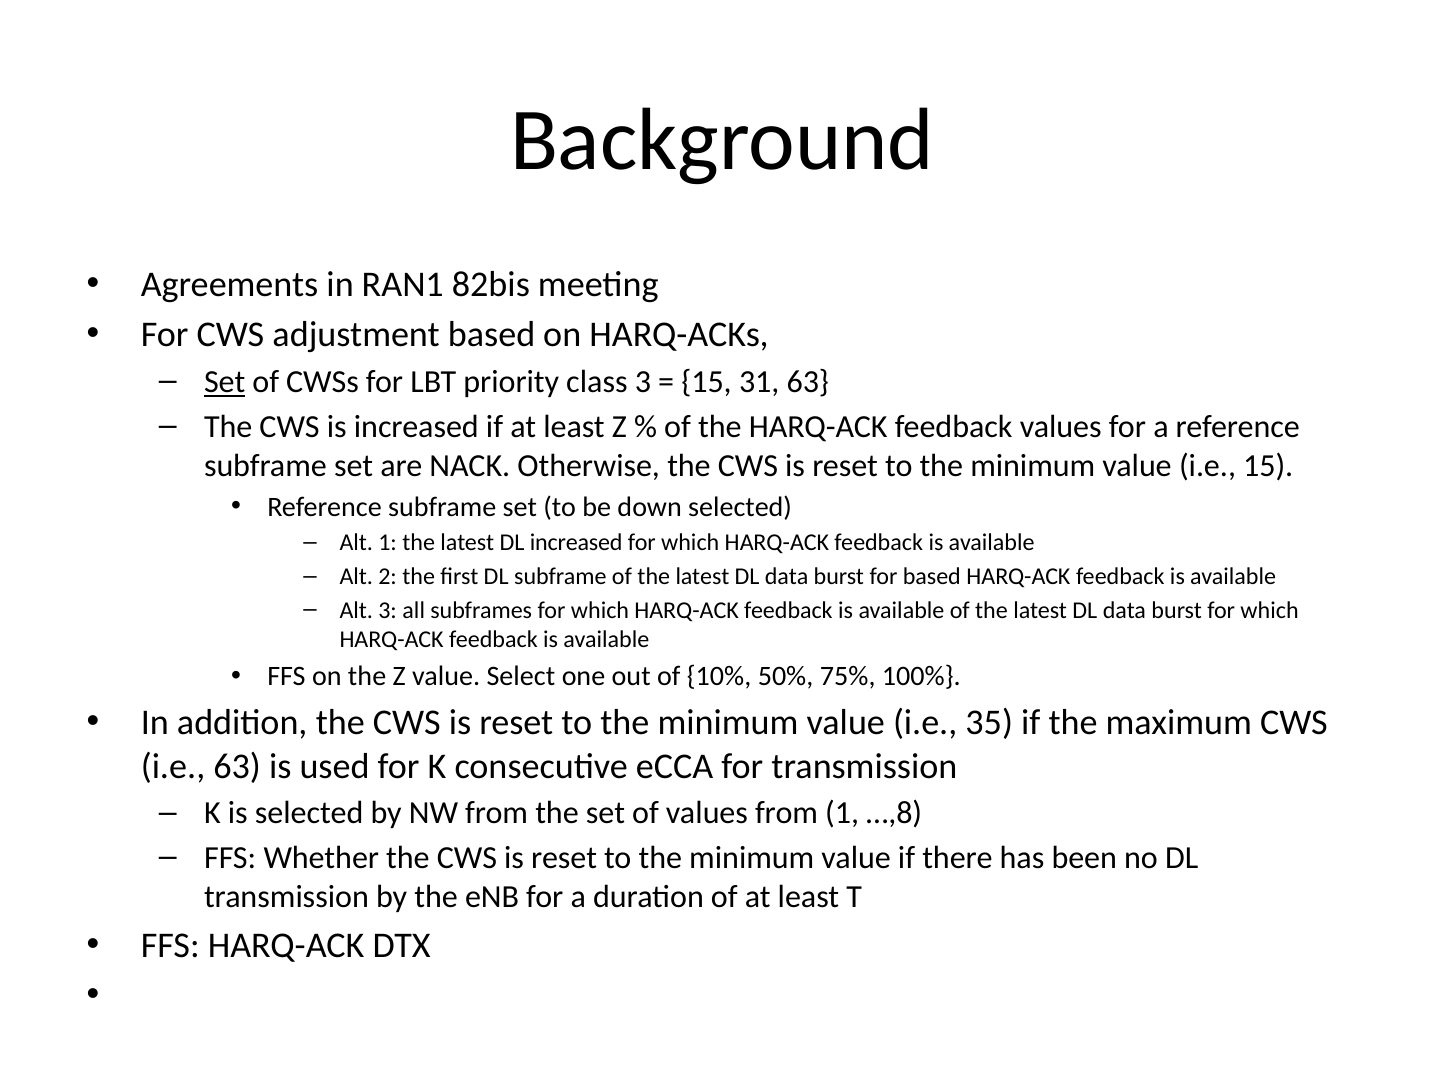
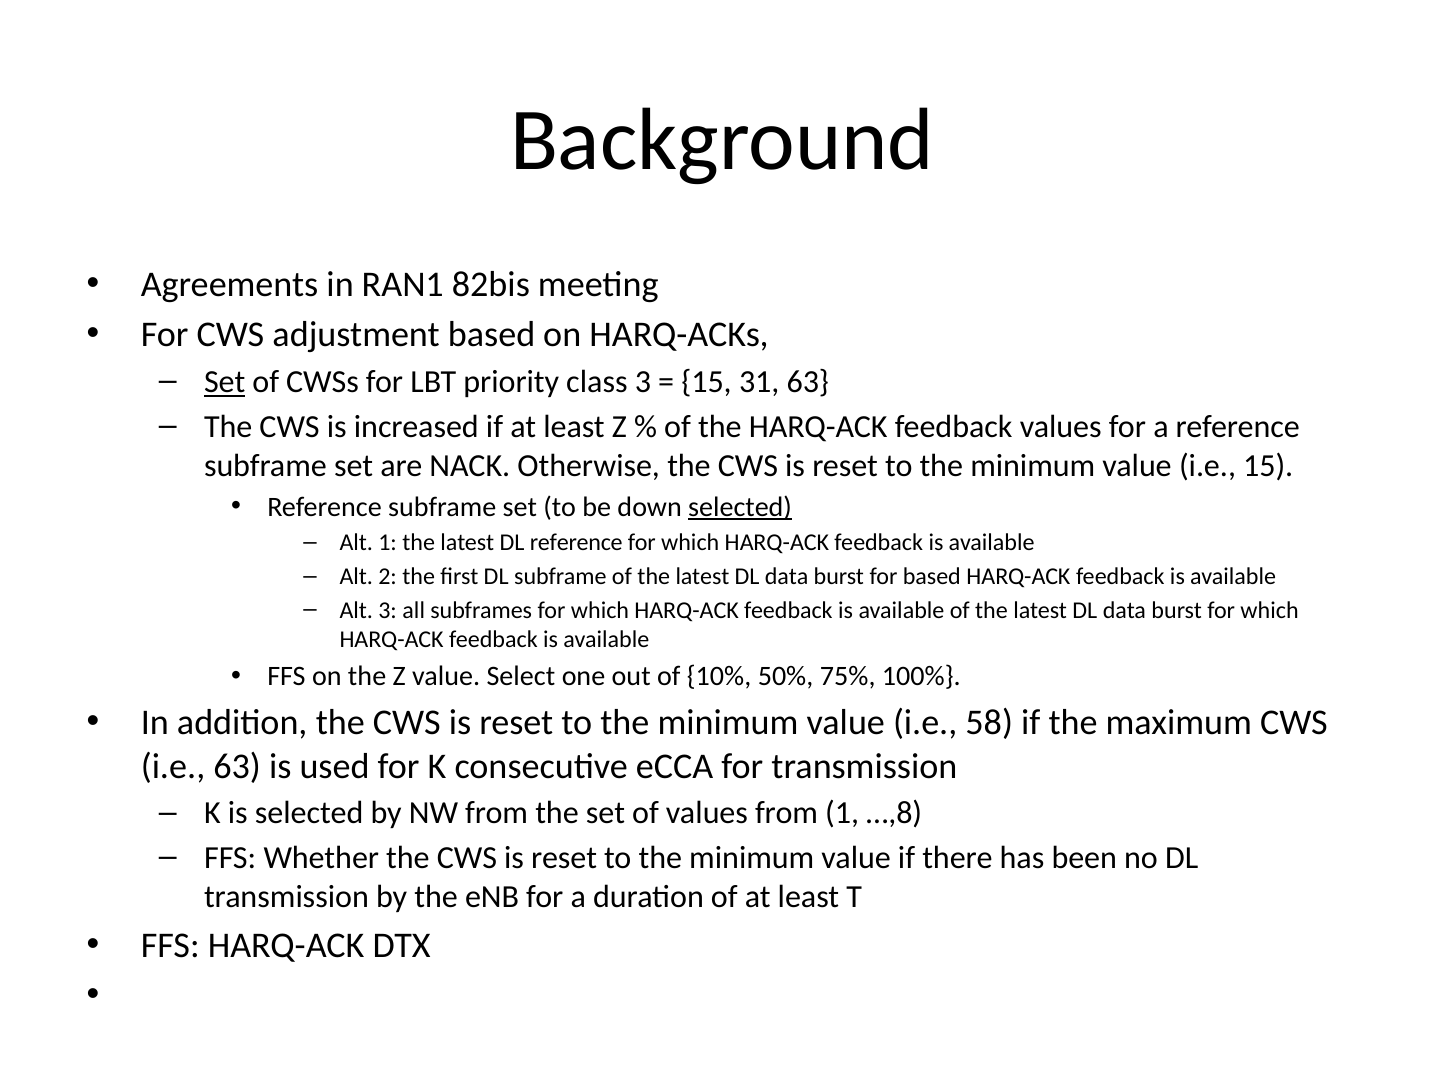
selected at (740, 507) underline: none -> present
DL increased: increased -> reference
35: 35 -> 58
